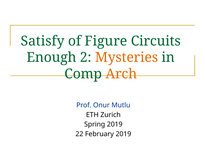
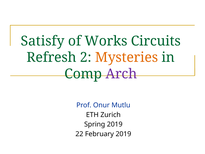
Figure: Figure -> Works
Enough: Enough -> Refresh
Arch colour: orange -> purple
